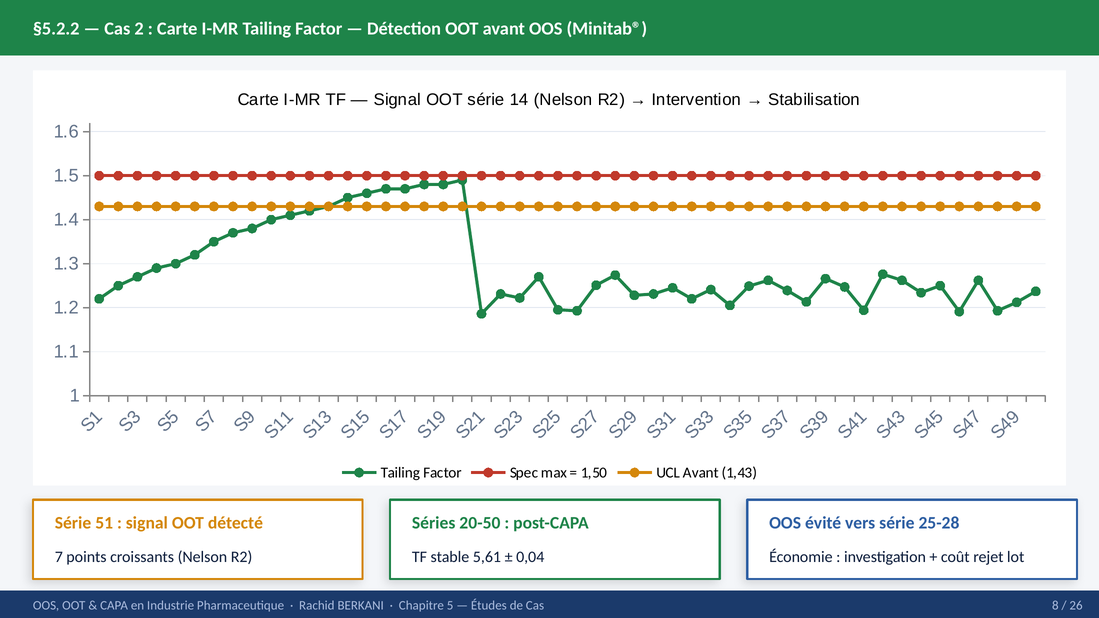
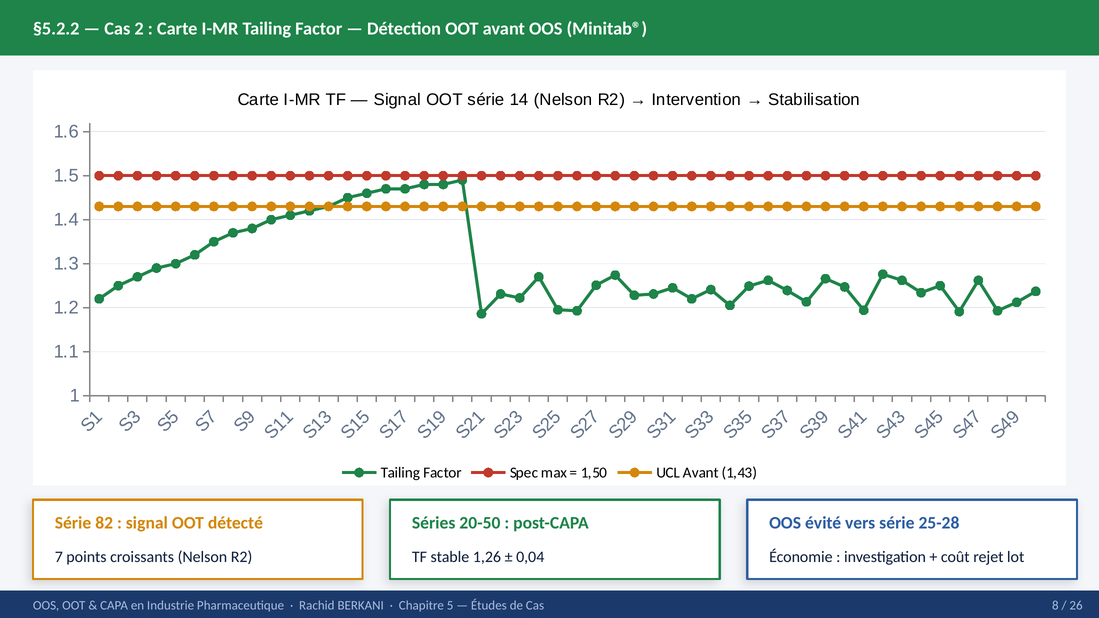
51: 51 -> 82
5,61: 5,61 -> 1,26
